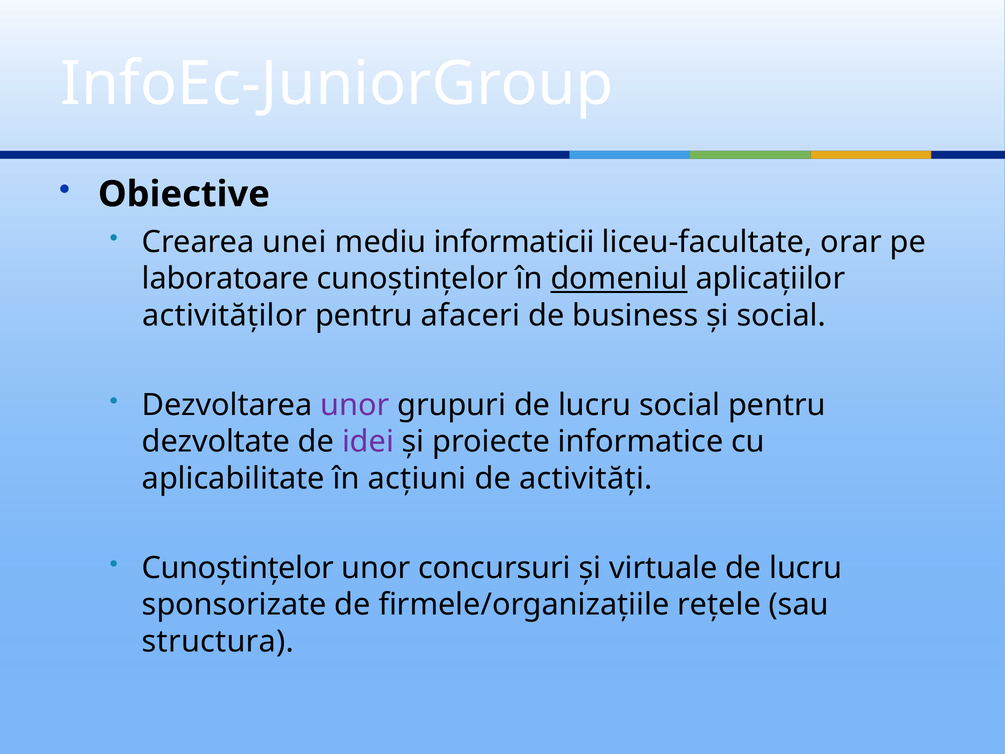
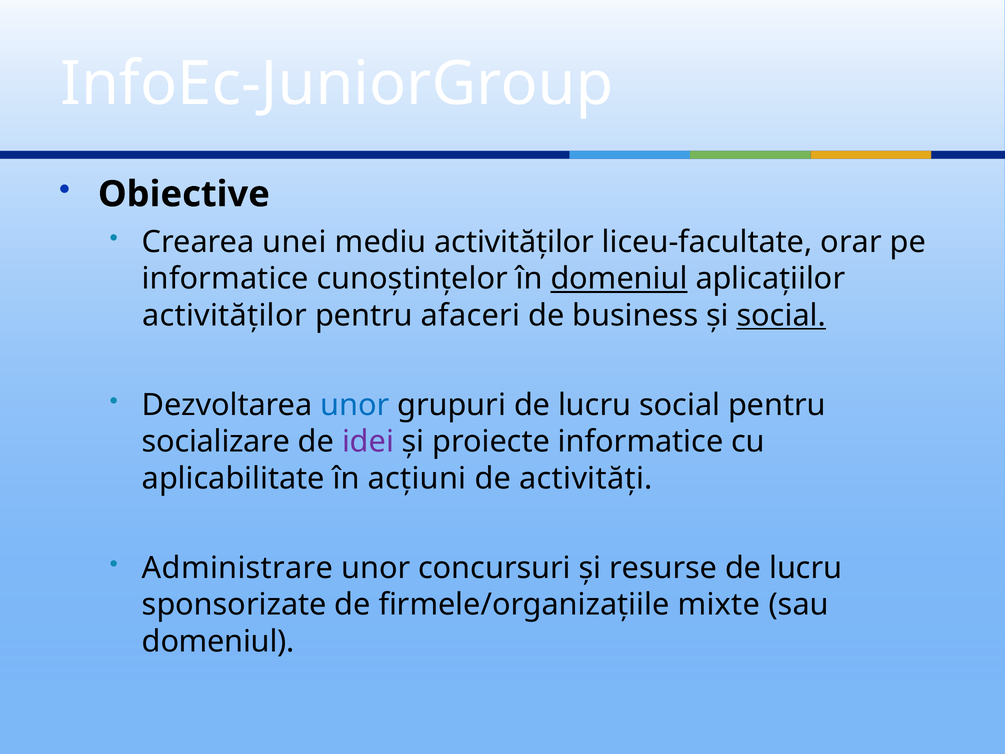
mediu informaticii: informaticii -> activităților
laboratoare at (226, 279): laboratoare -> informatice
social at (781, 315) underline: none -> present
unor at (355, 405) colour: purple -> blue
dezvoltate: dezvoltate -> socializare
Cunoștințelor at (238, 568): Cunoștințelor -> Administrare
virtuale: virtuale -> resurse
rețele: rețele -> mixte
structura at (218, 641): structura -> domeniul
